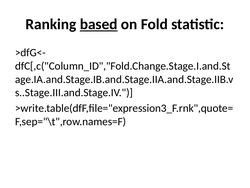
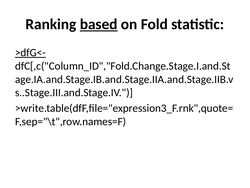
>dfG<- underline: none -> present
